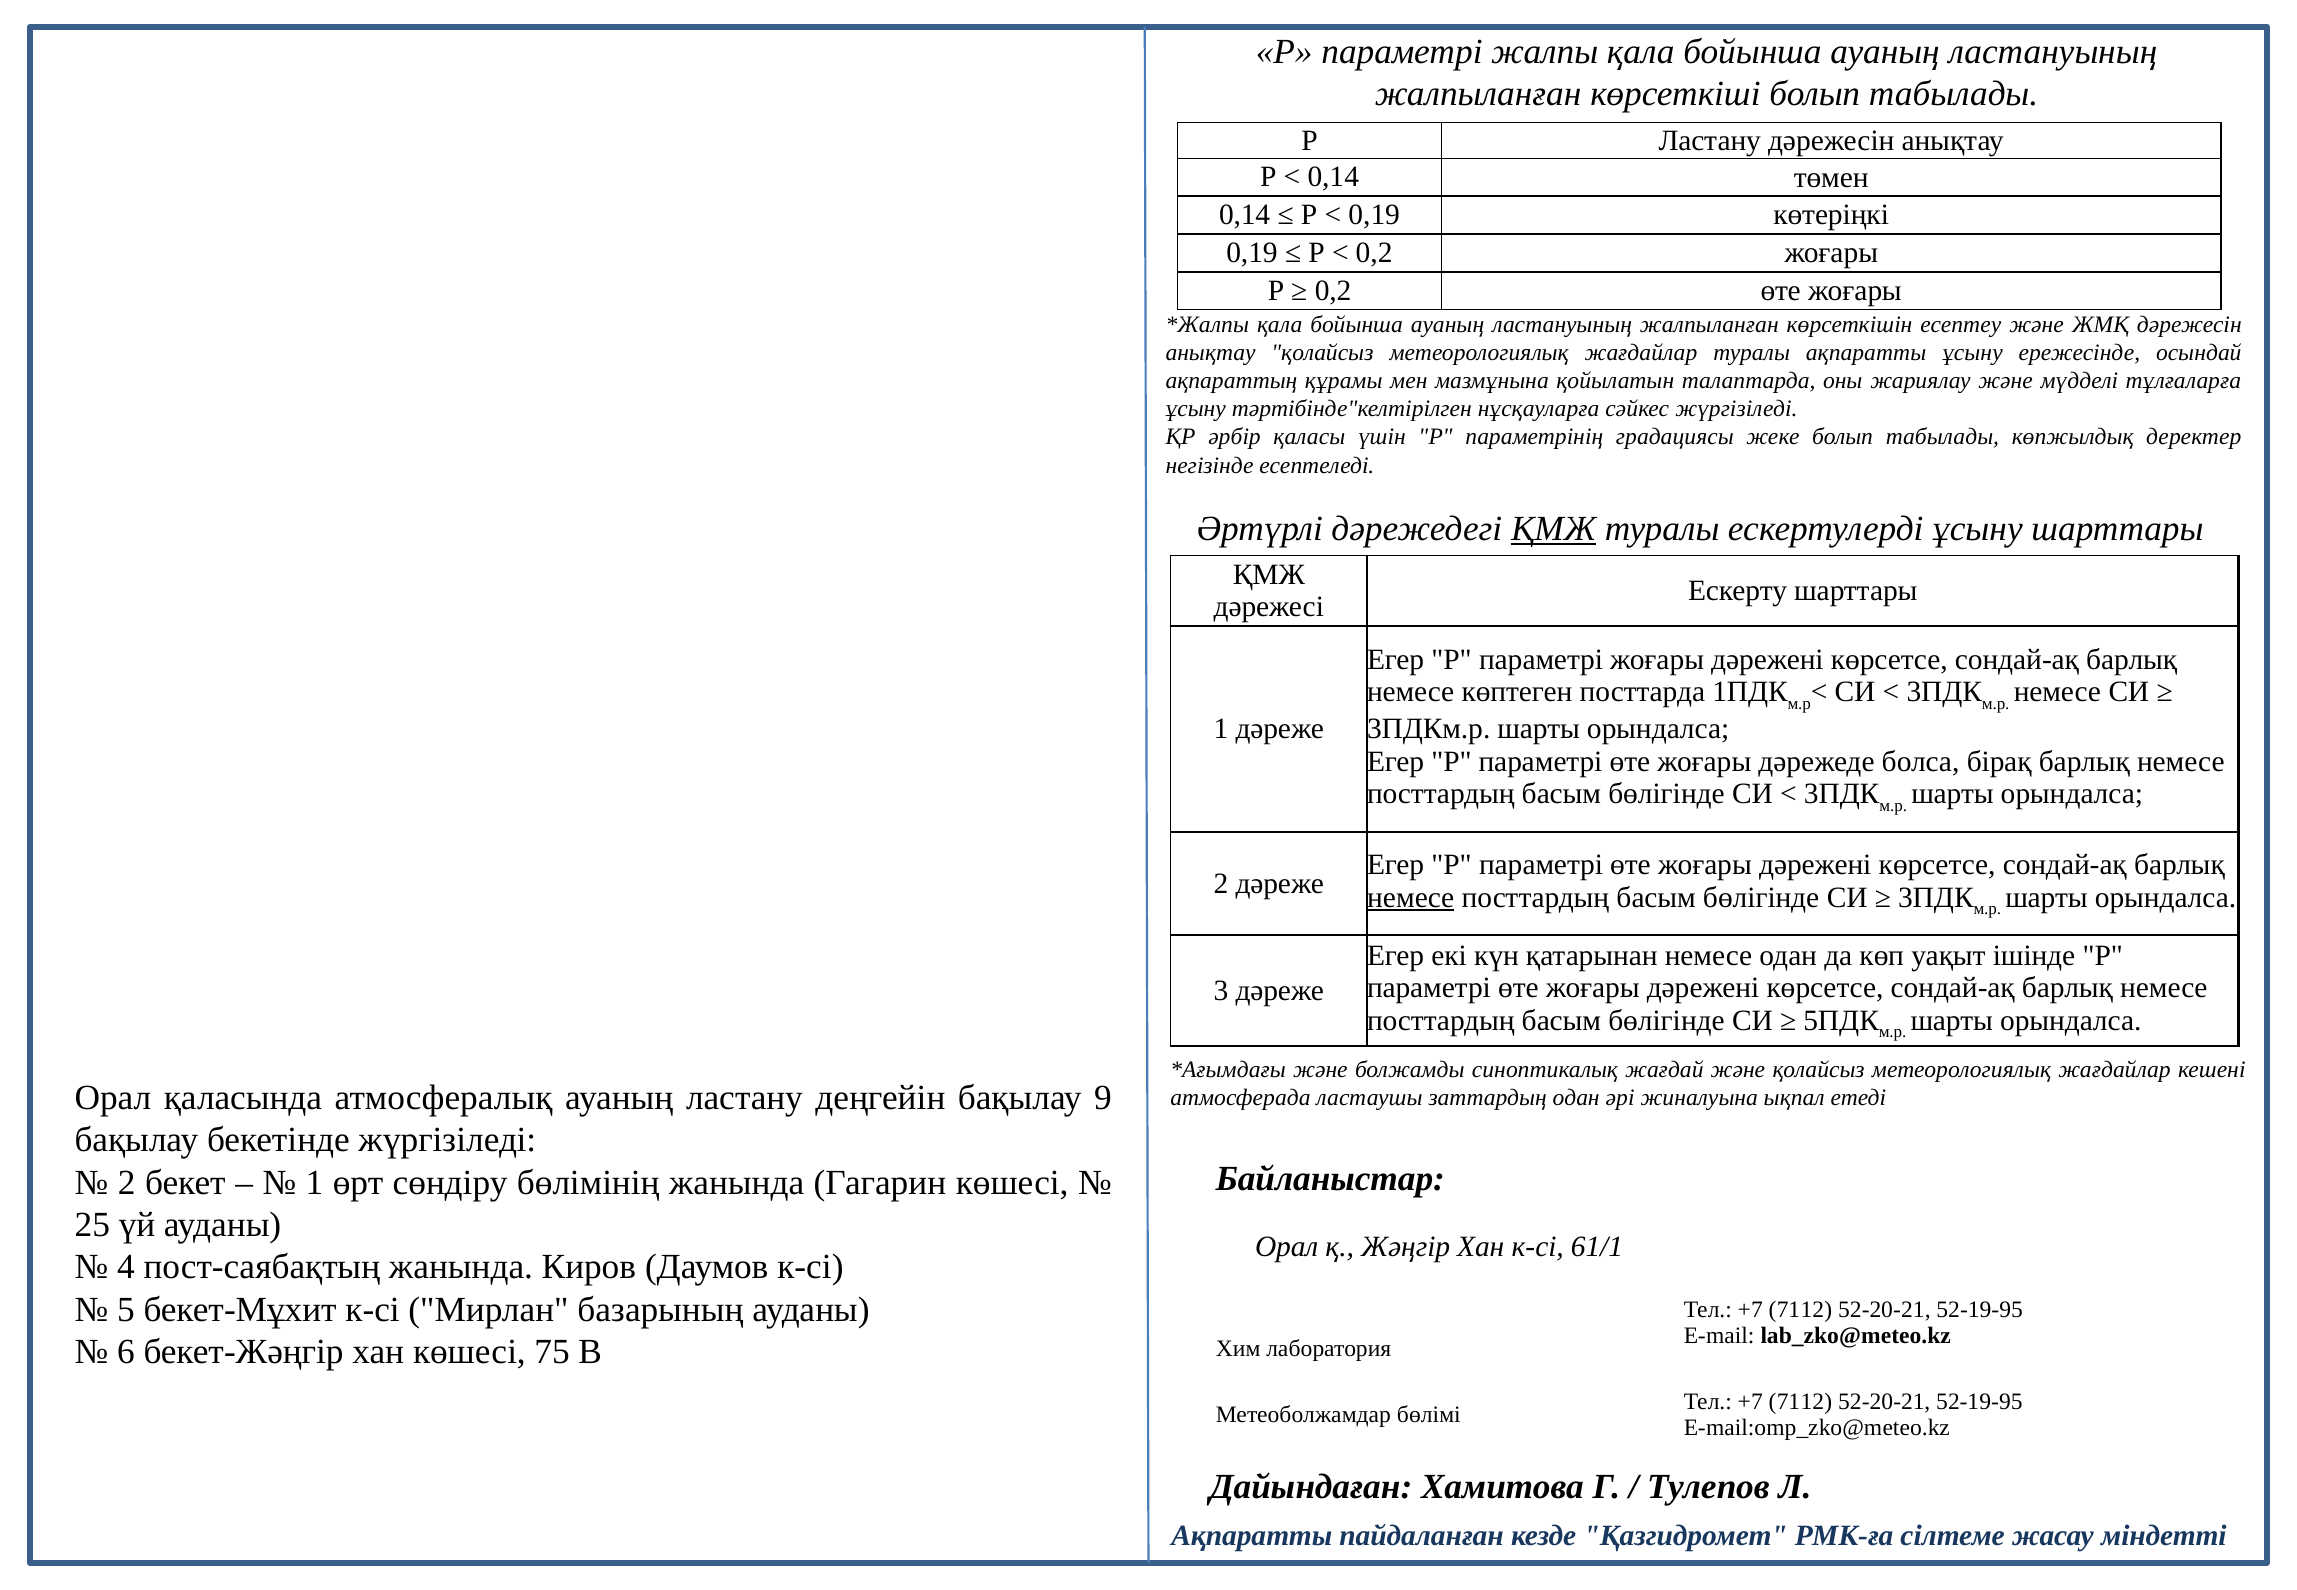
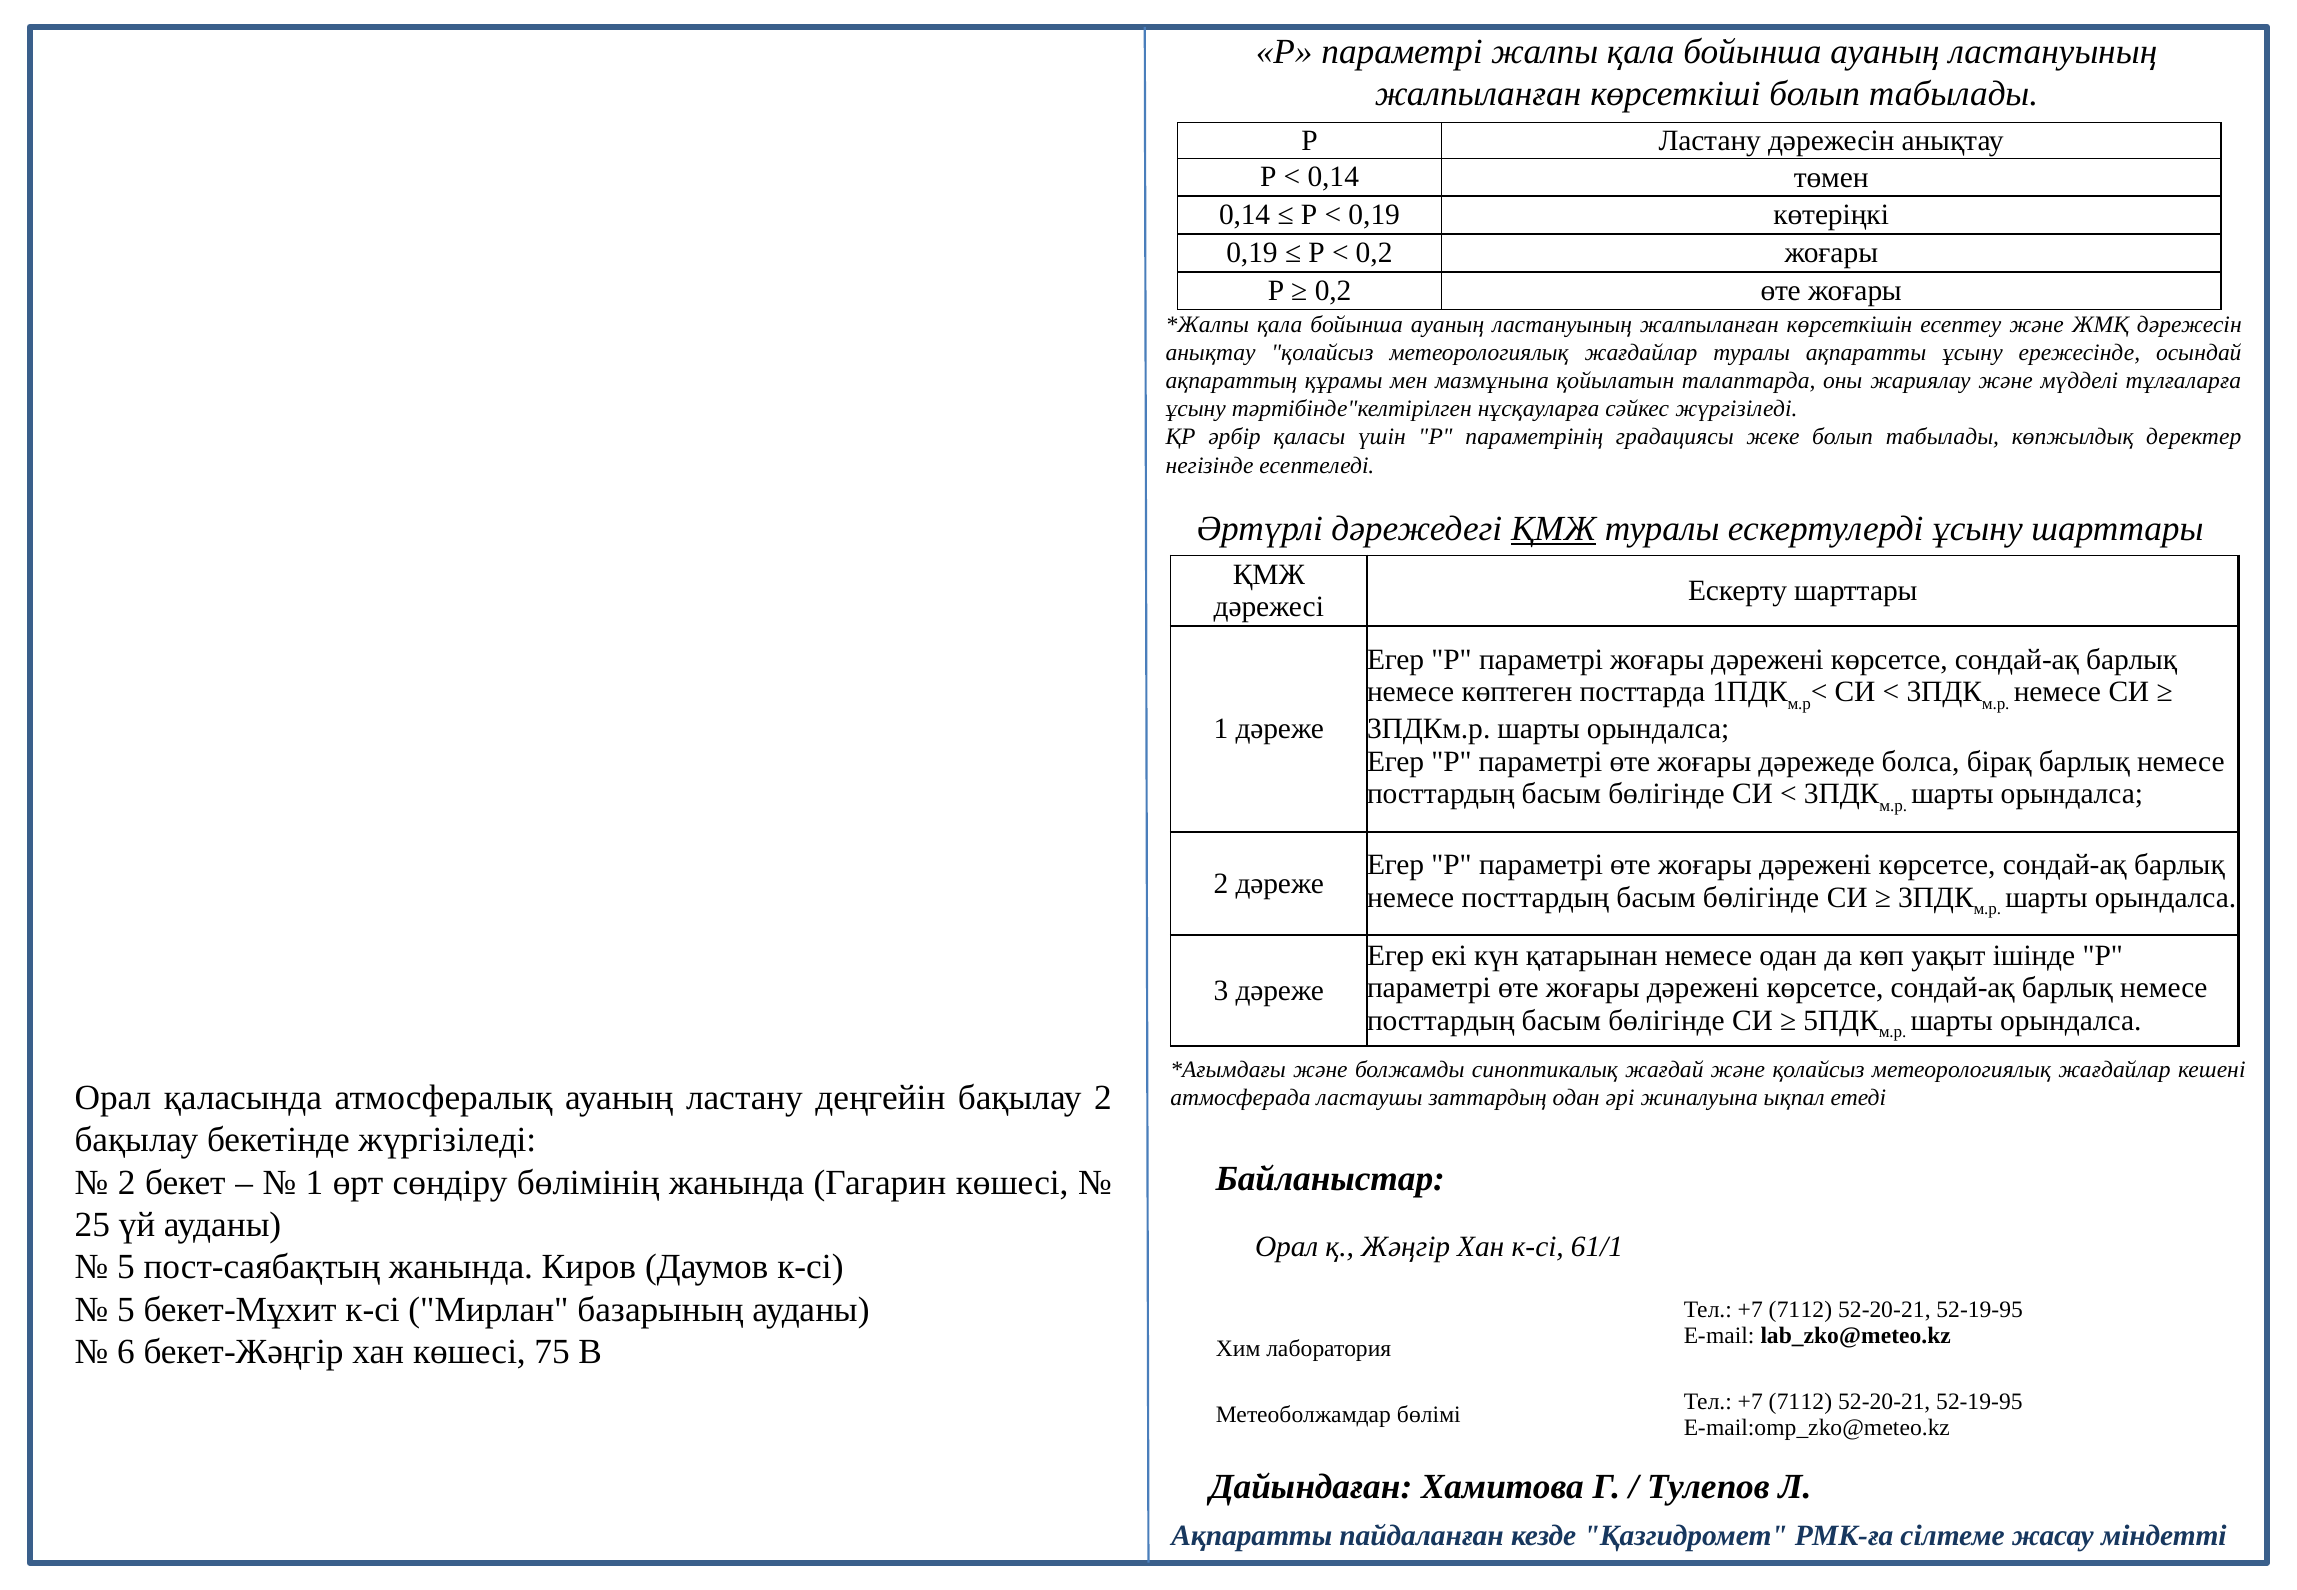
немесе at (1411, 898) underline: present -> none
бақылау 9: 9 -> 2
4 at (126, 1267): 4 -> 5
